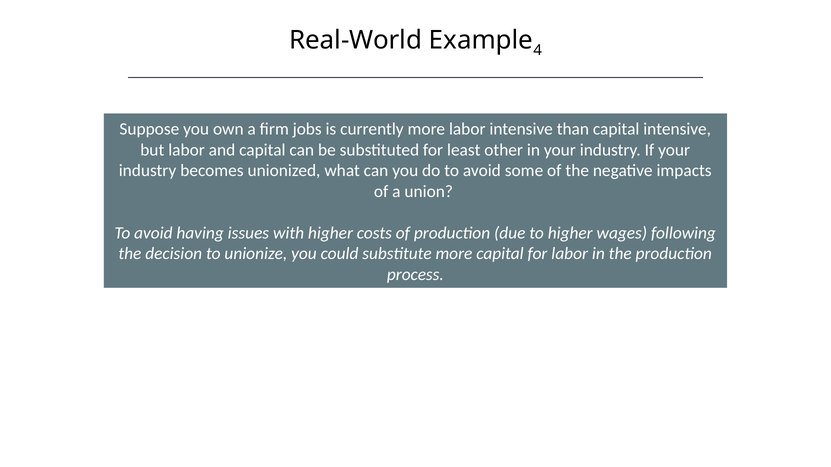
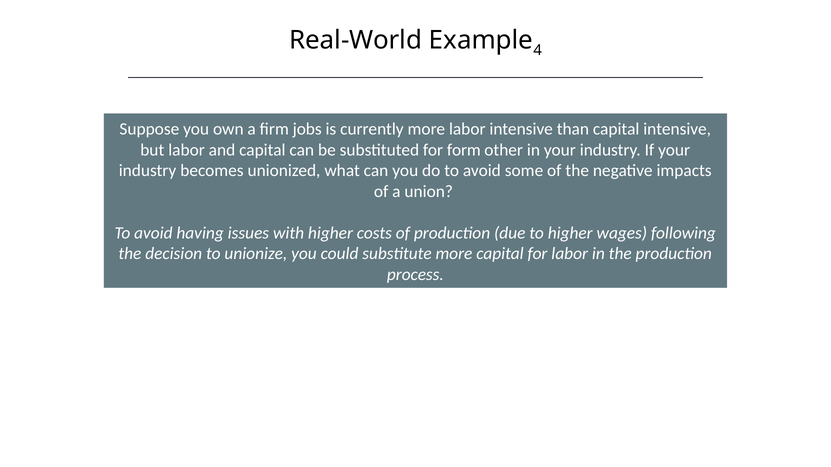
least: least -> form
